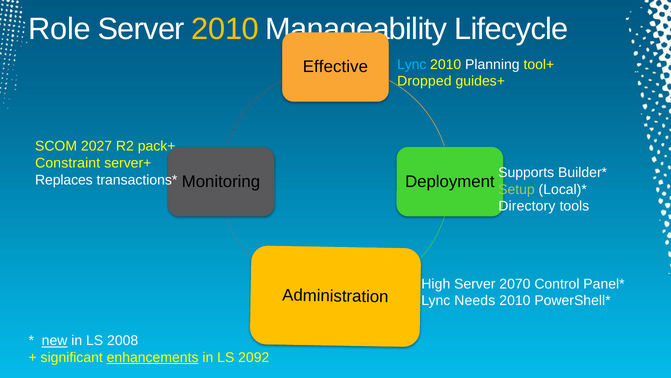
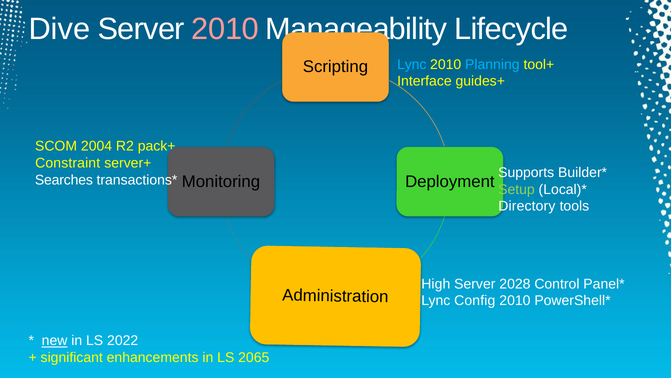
Role: Role -> Dive
2010 at (225, 29) colour: yellow -> pink
Planning colour: white -> light blue
Effective: Effective -> Scripting
Dropped: Dropped -> Interface
2027: 2027 -> 2004
Replaces: Replaces -> Searches
2070: 2070 -> 2028
Needs: Needs -> Config
2008: 2008 -> 2022
enhancements underline: present -> none
2092: 2092 -> 2065
